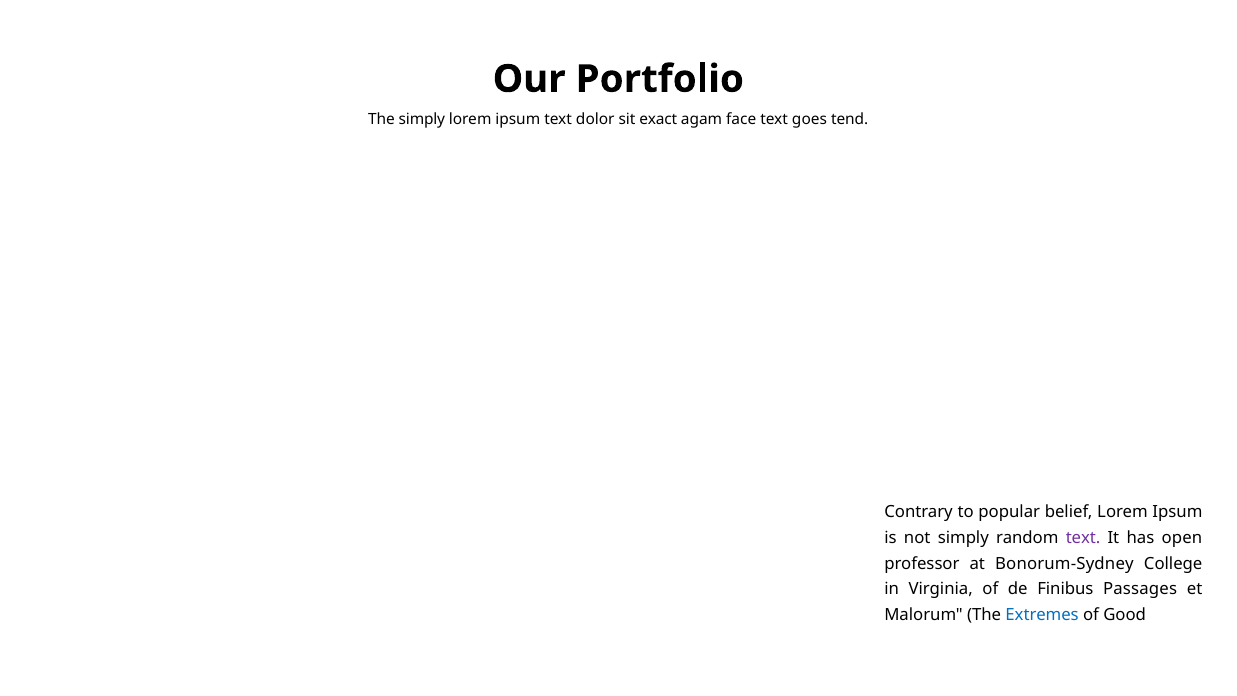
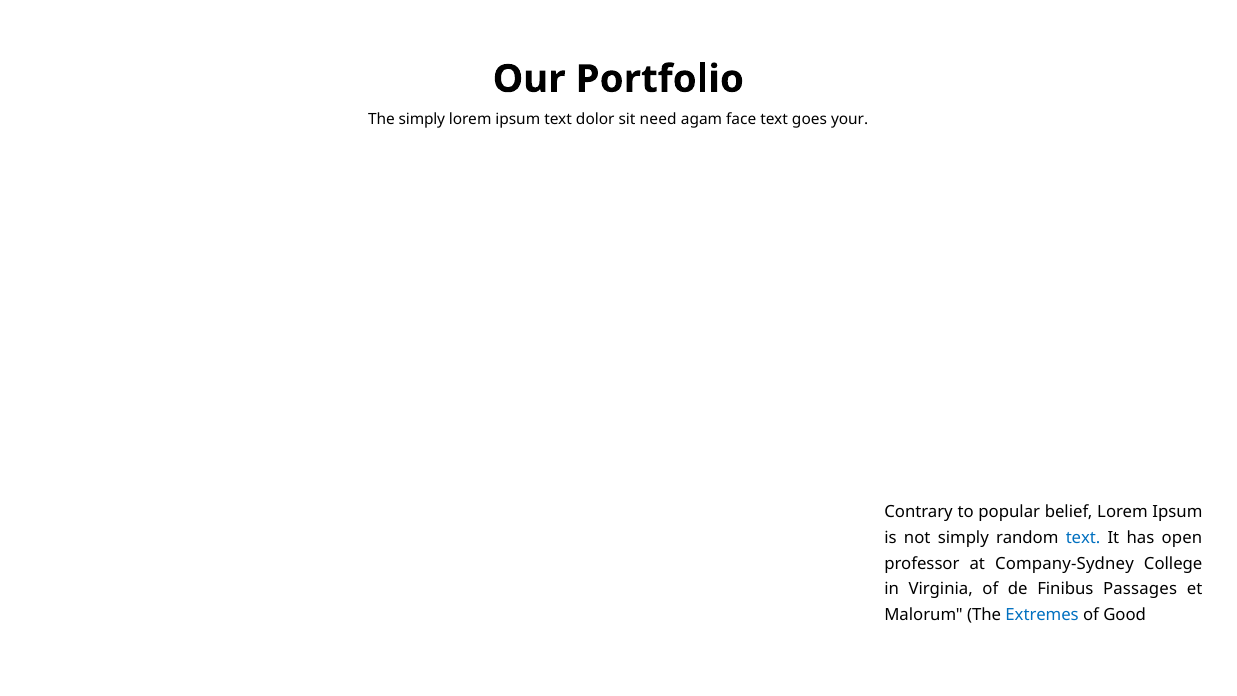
exact: exact -> need
tend: tend -> your
text at (1083, 538) colour: purple -> blue
Bonorum-Sydney: Bonorum-Sydney -> Company-Sydney
